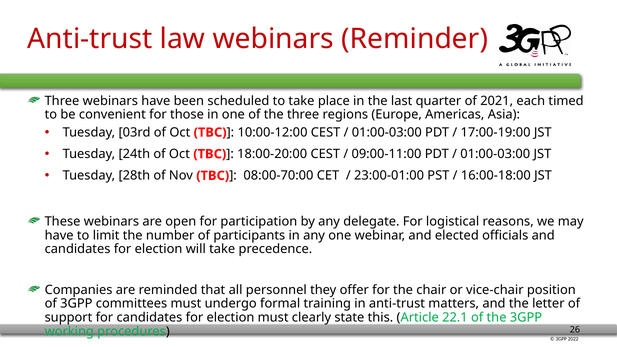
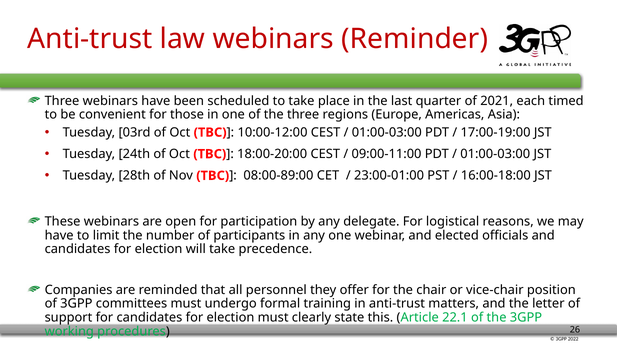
08:00-70:00: 08:00-70:00 -> 08:00-89:00
